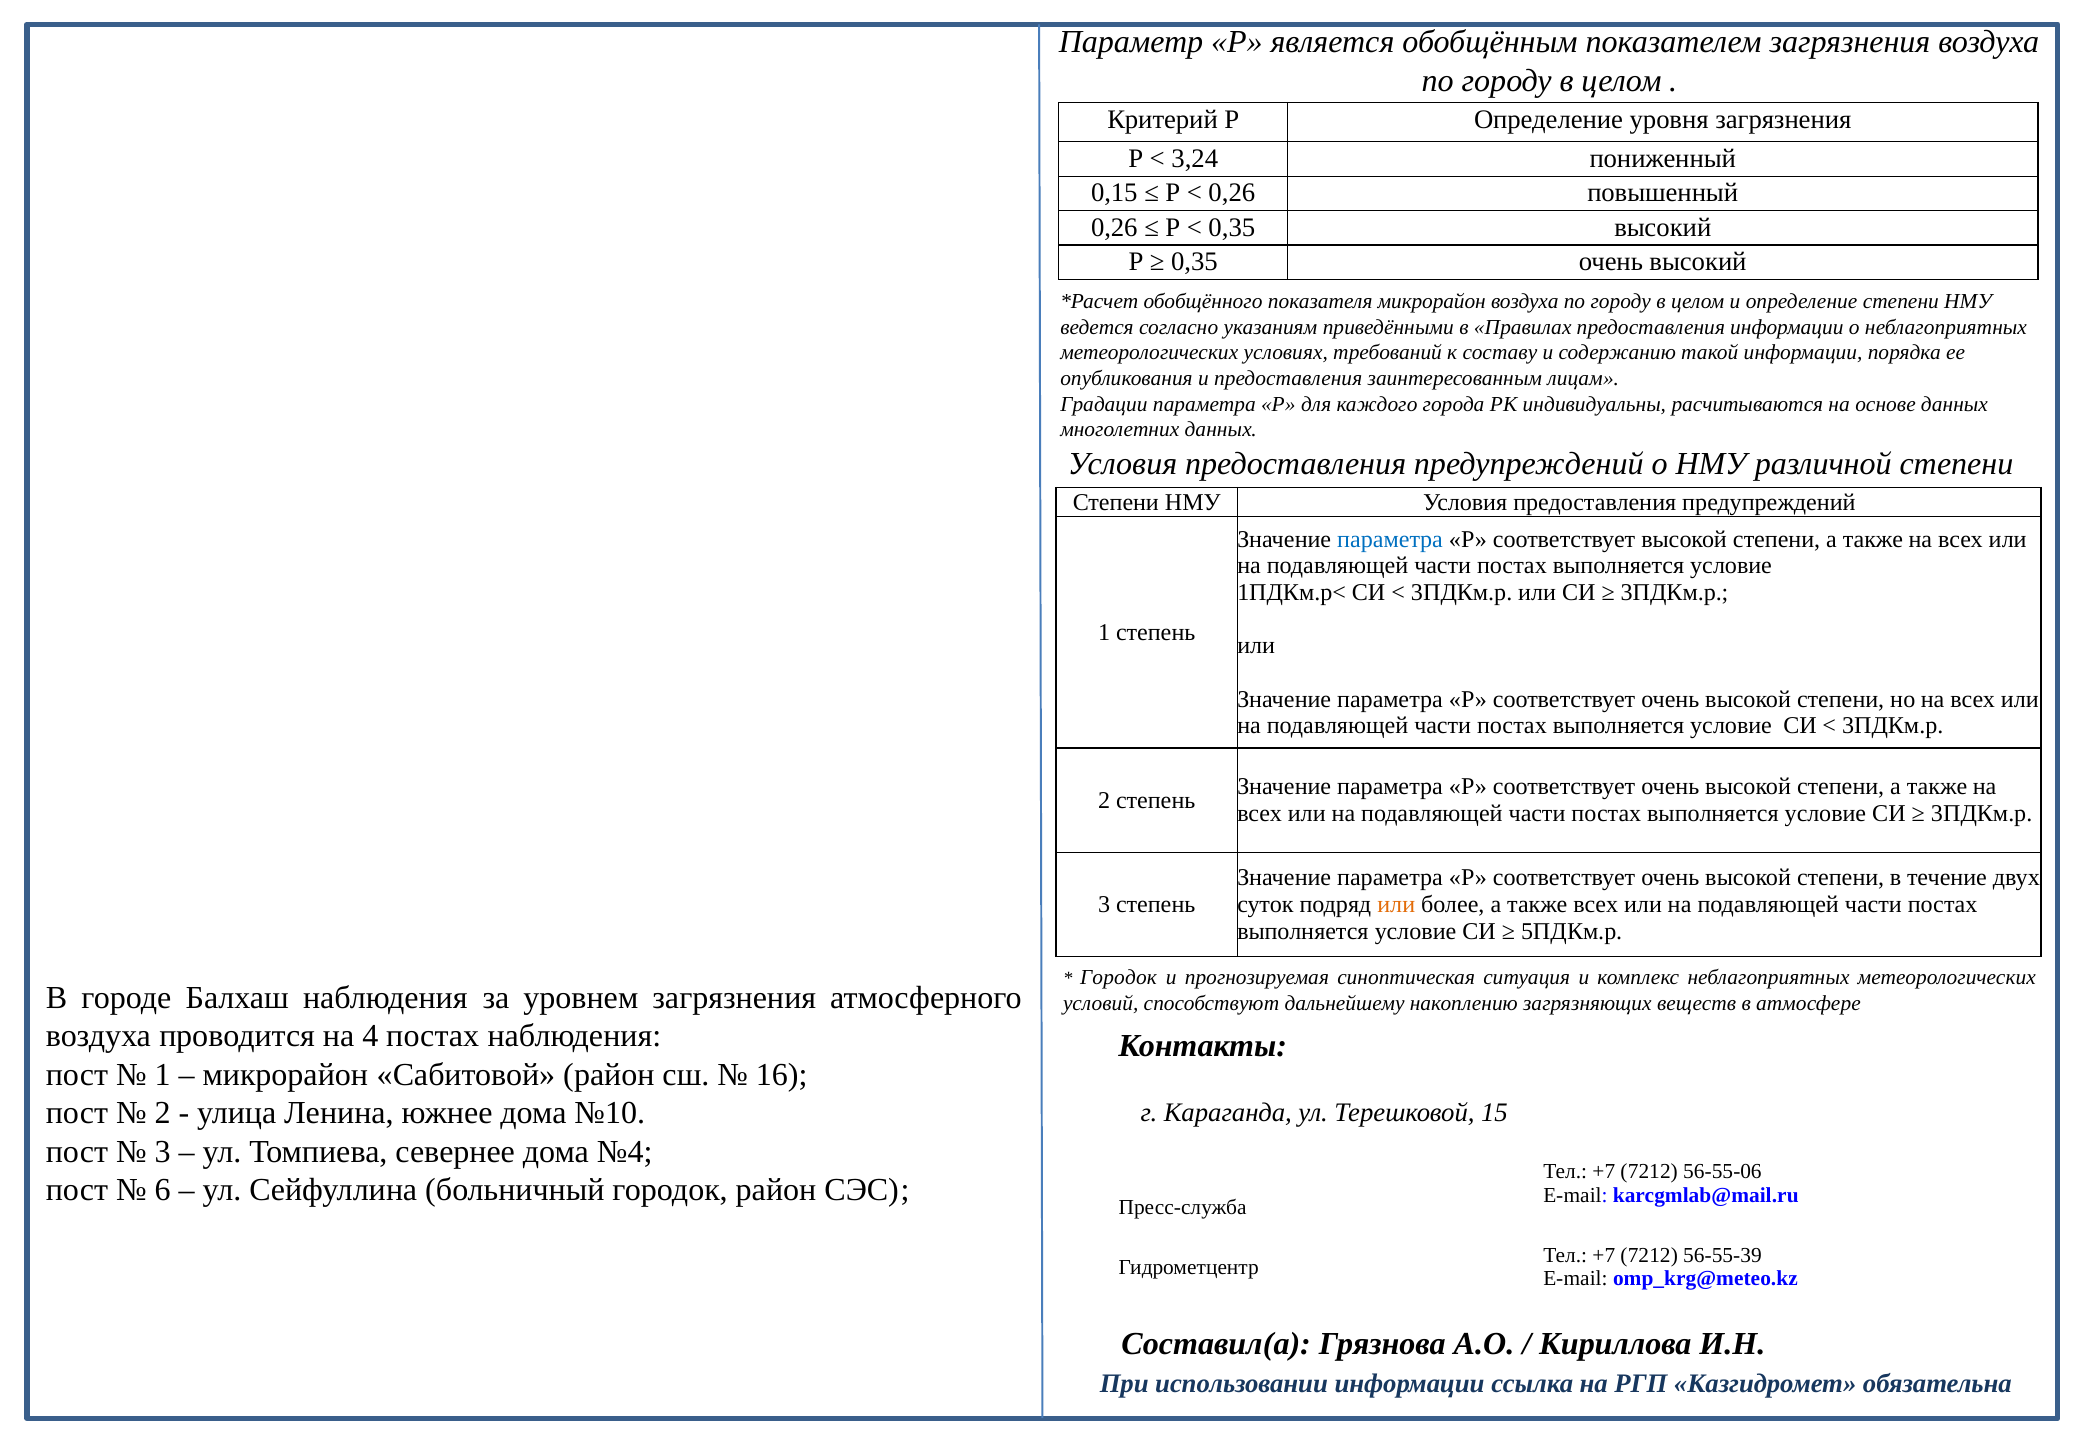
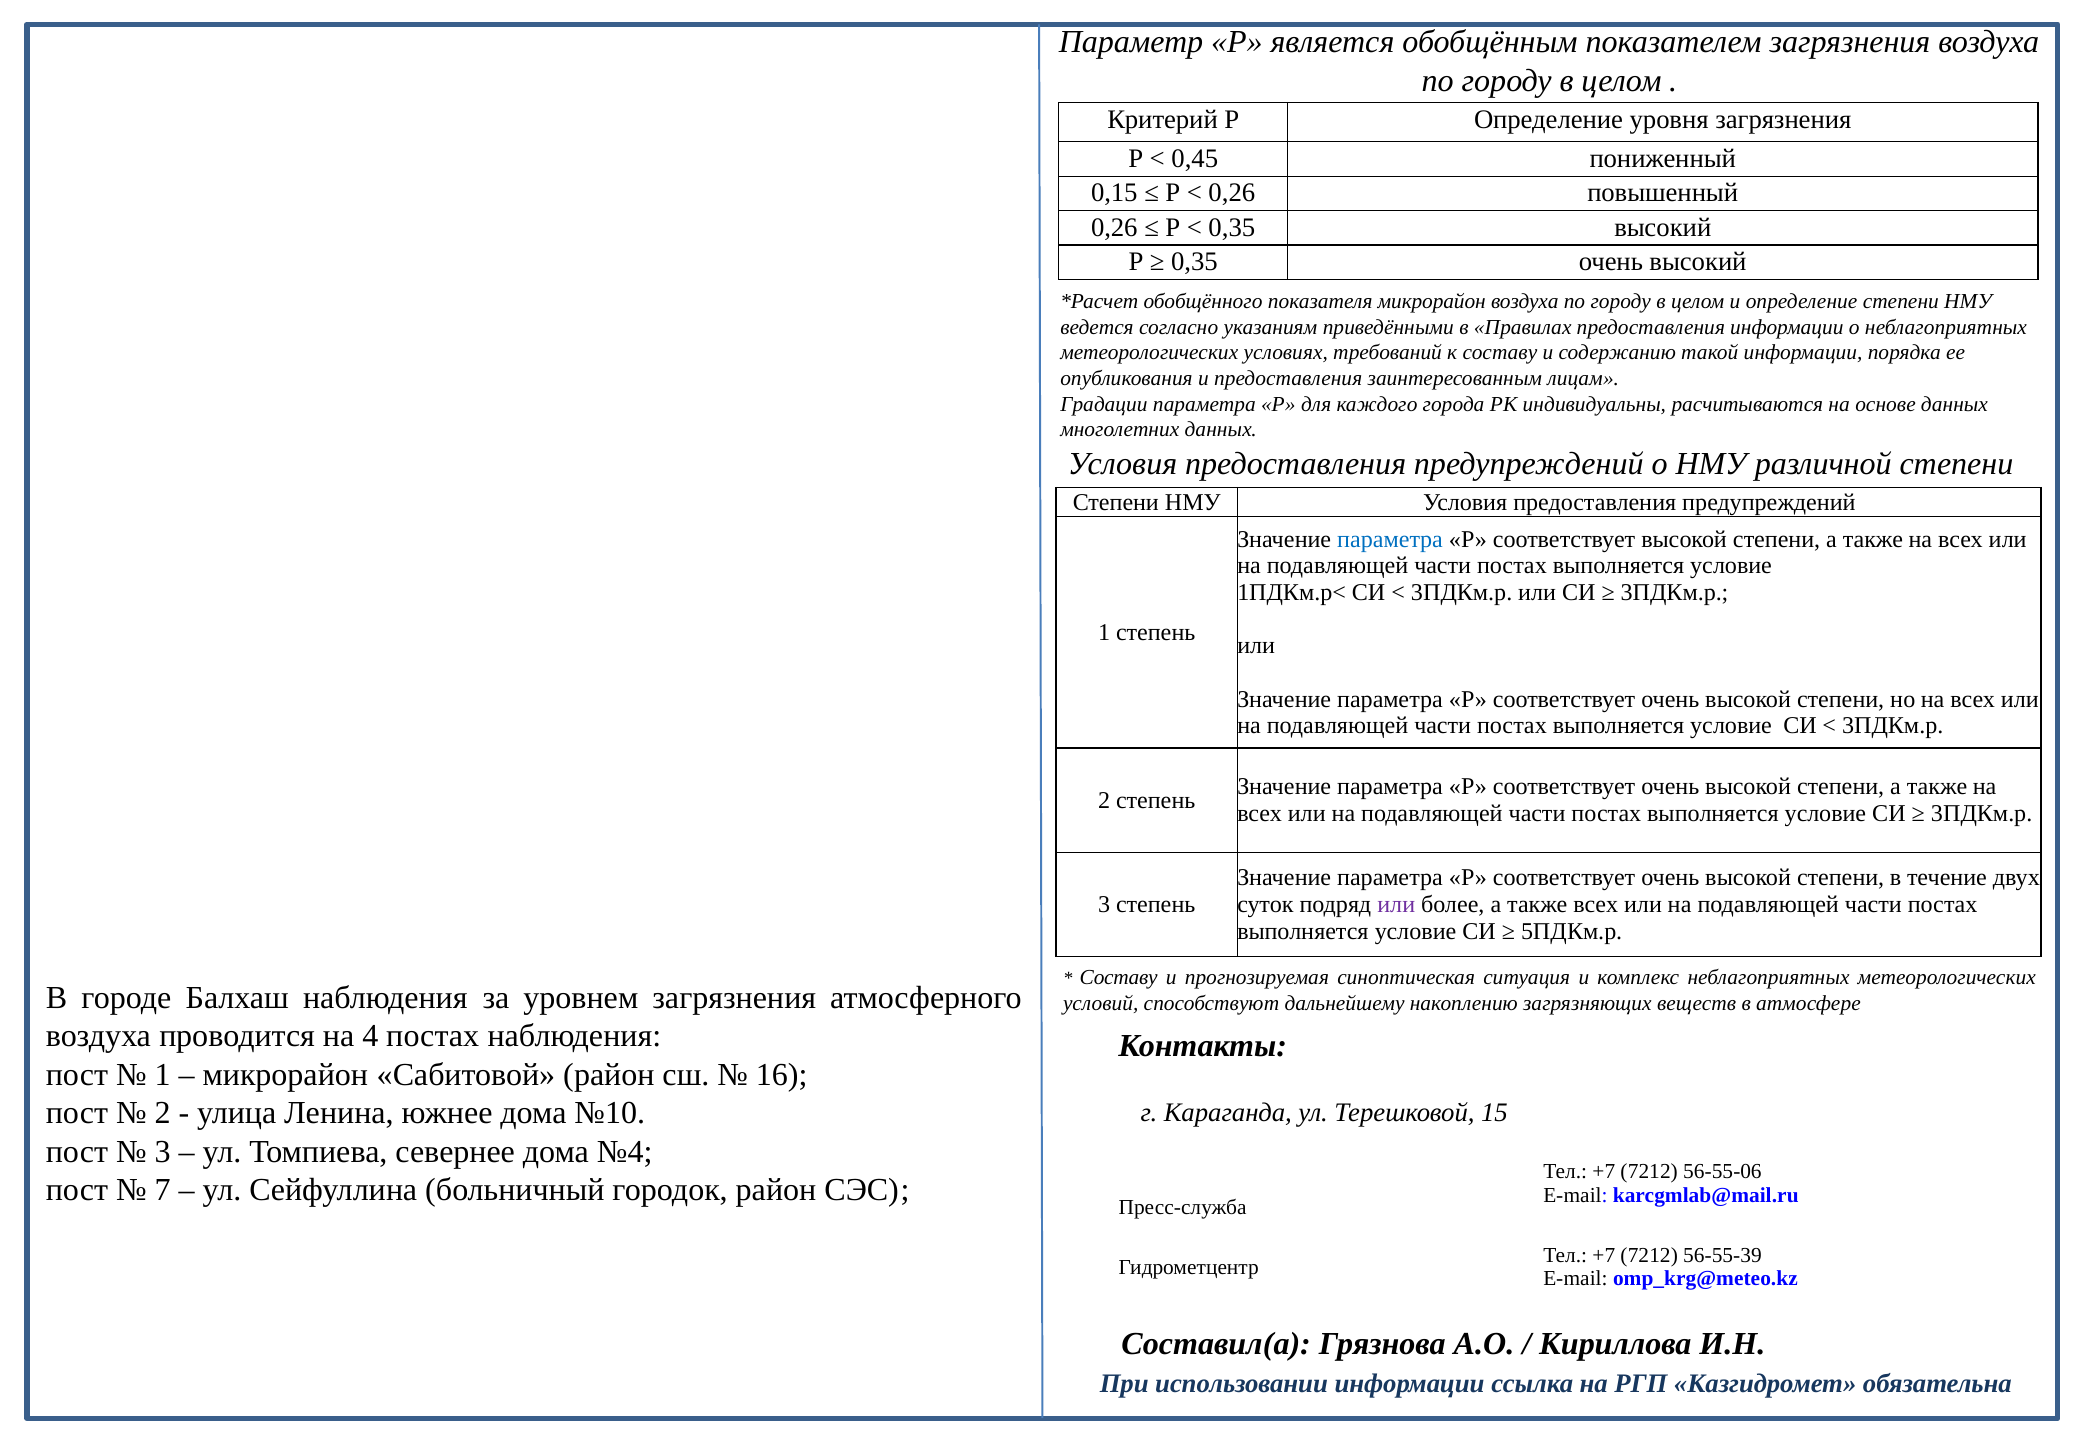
3,24: 3,24 -> 0,45
или at (1396, 905) colour: orange -> purple
Городок at (1119, 978): Городок -> Составу
6: 6 -> 7
